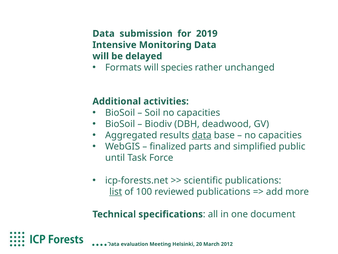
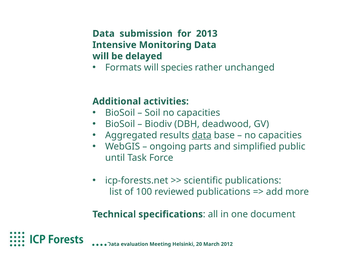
2019: 2019 -> 2013
finalized: finalized -> ongoing
list underline: present -> none
